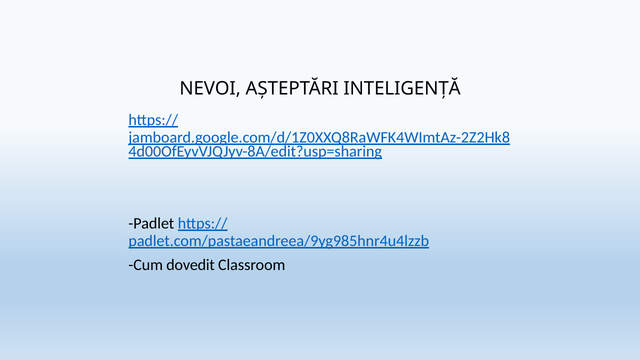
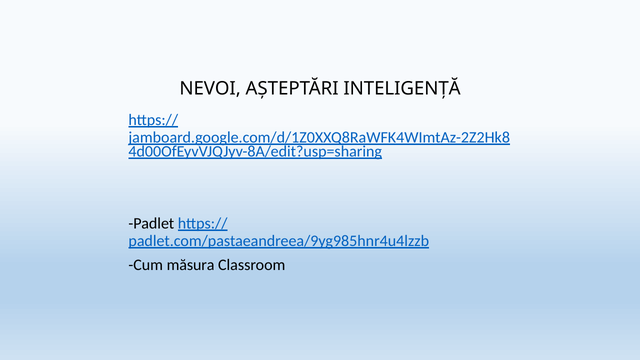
dovedit: dovedit -> măsura
